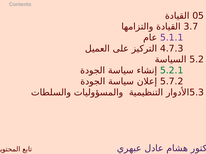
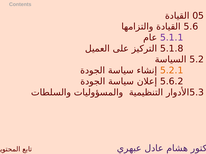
3.7: 3.7 -> 5.6
4.7.3: 4.7.3 -> 5.1.8
5.2.1 colour: green -> orange
5.7.2: 5.7.2 -> 5.6.2
